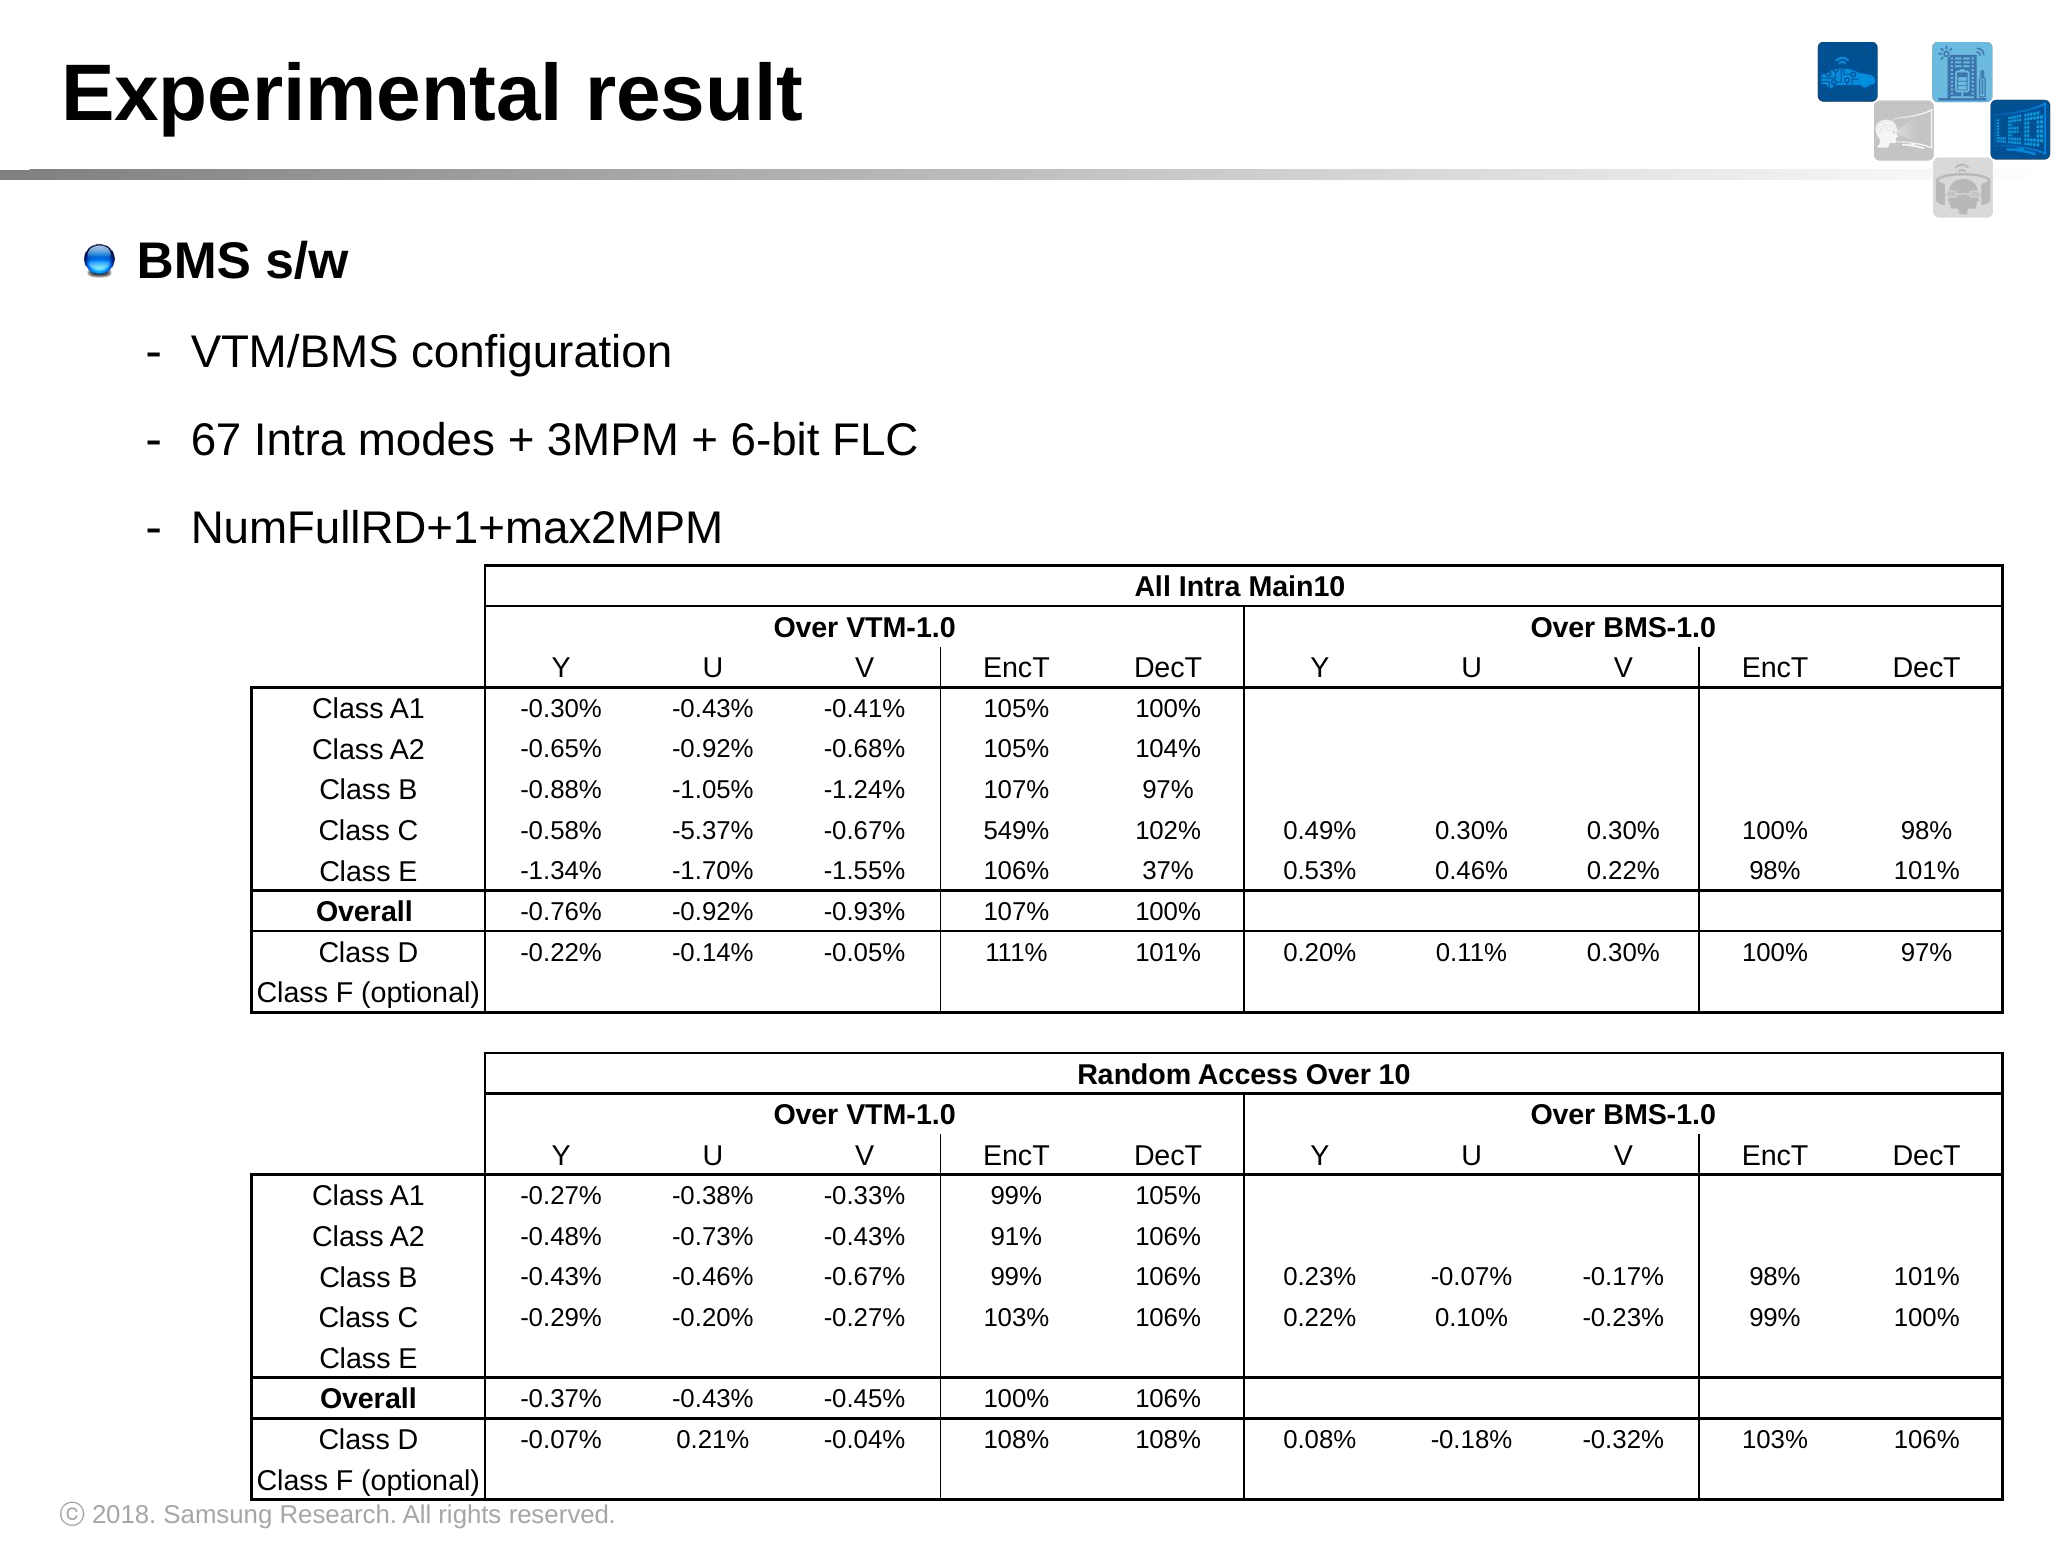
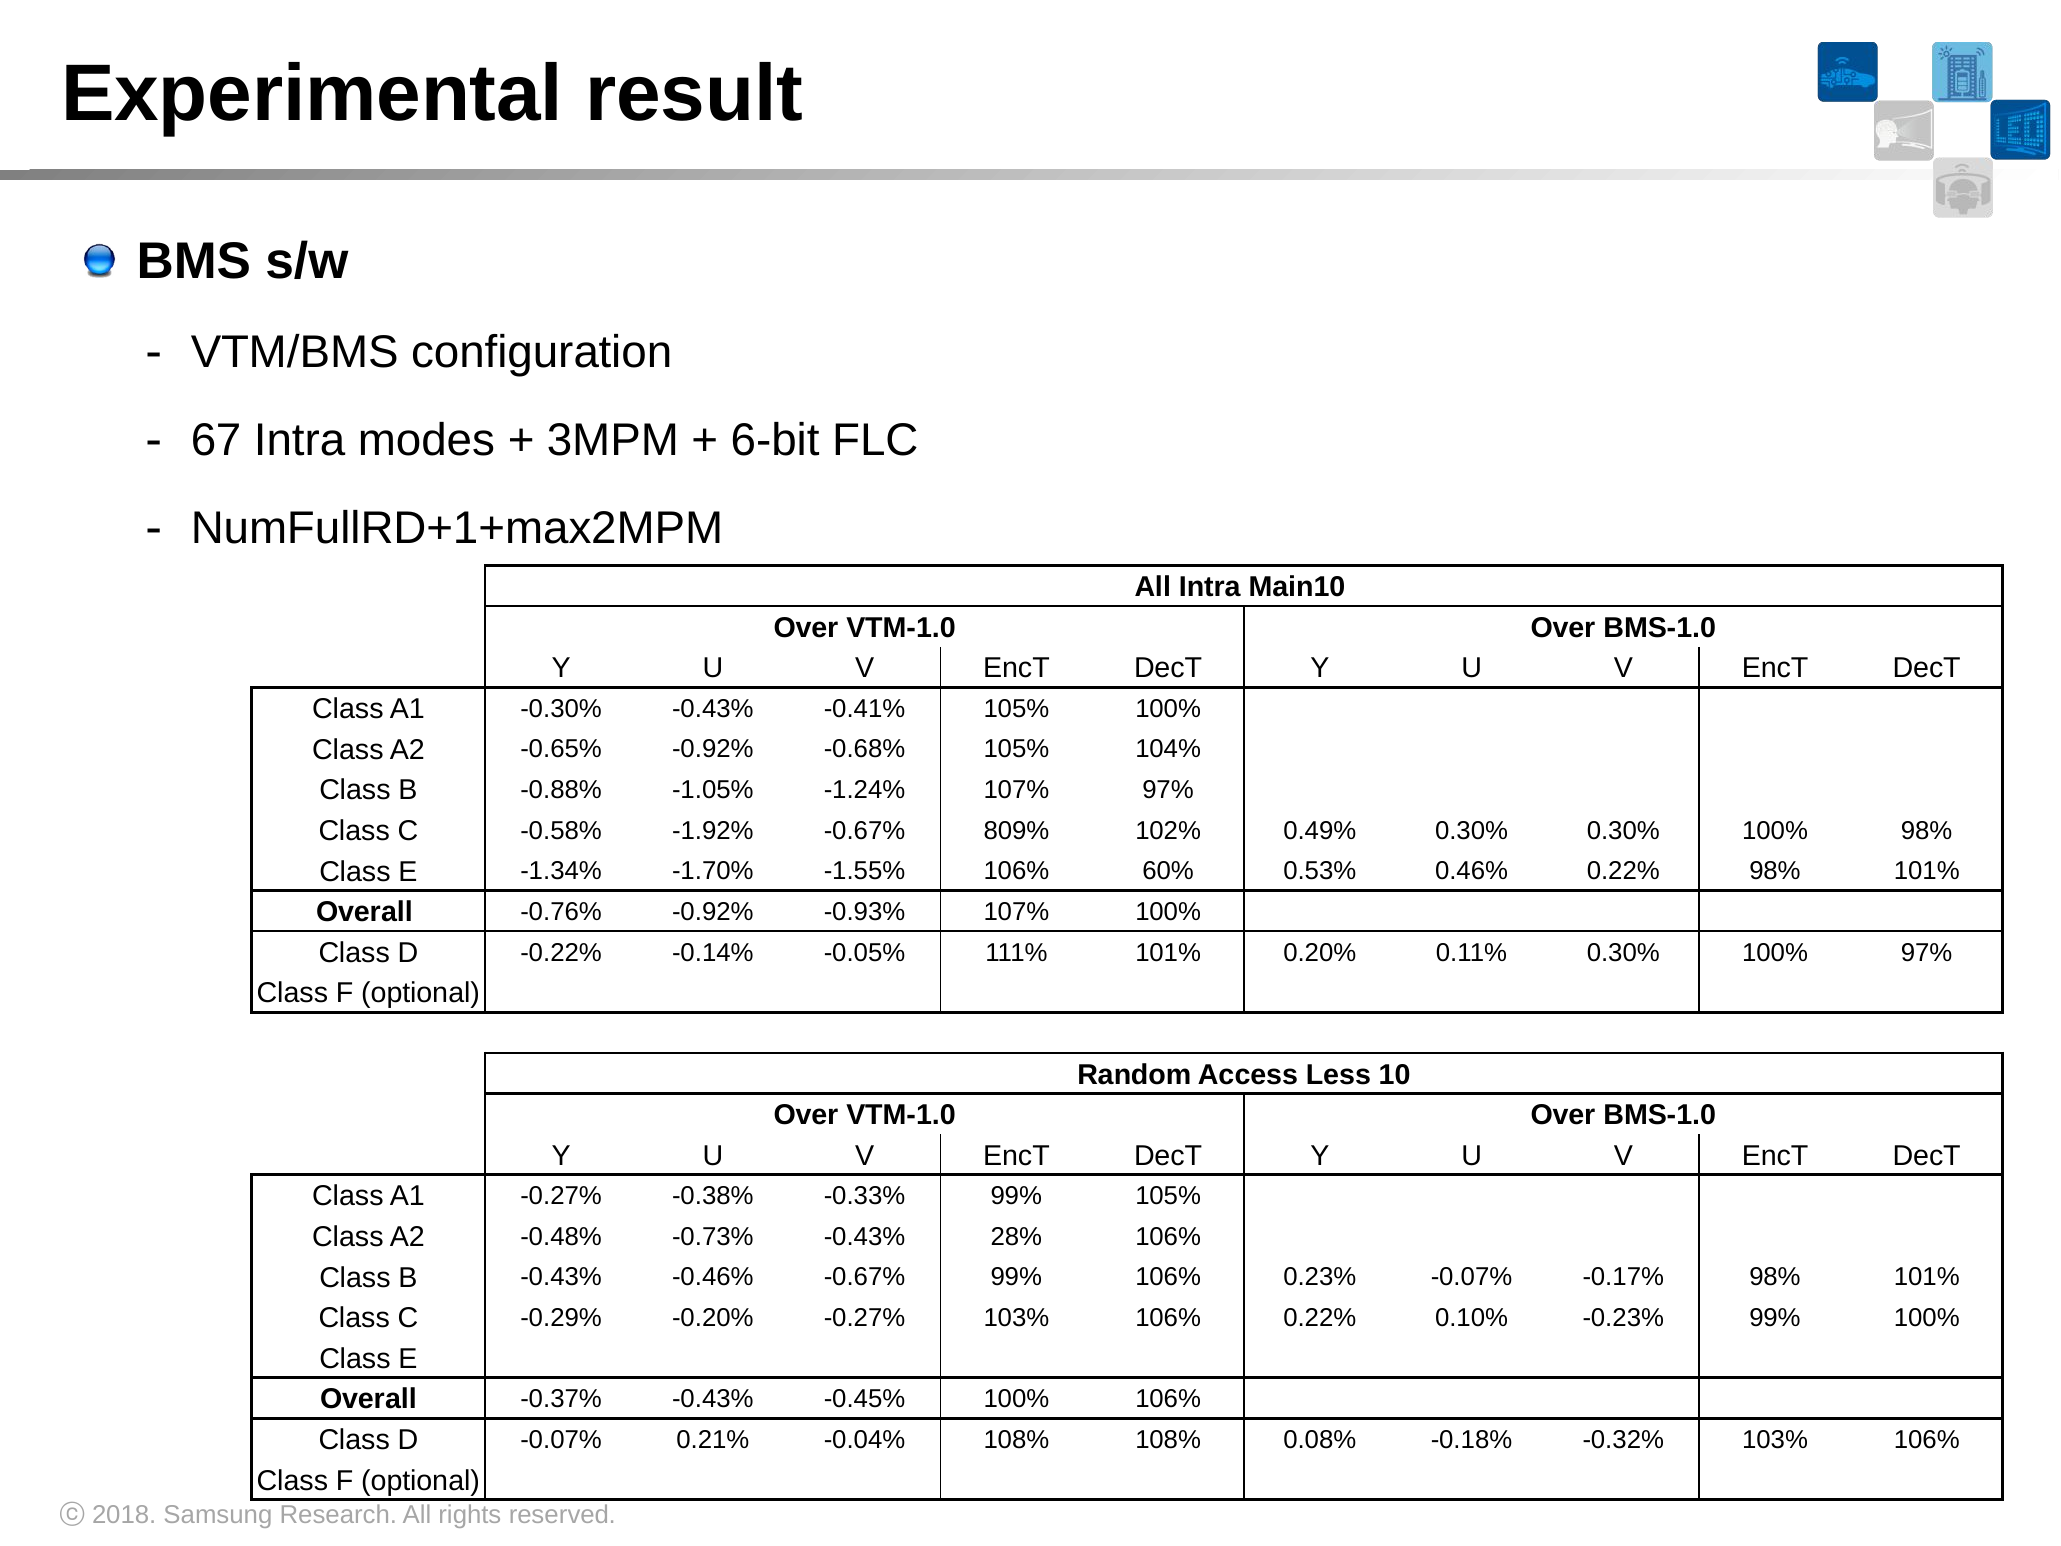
-5.37%: -5.37% -> -1.92%
549%: 549% -> 809%
37%: 37% -> 60%
Access Over: Over -> Less
91%: 91% -> 28%
